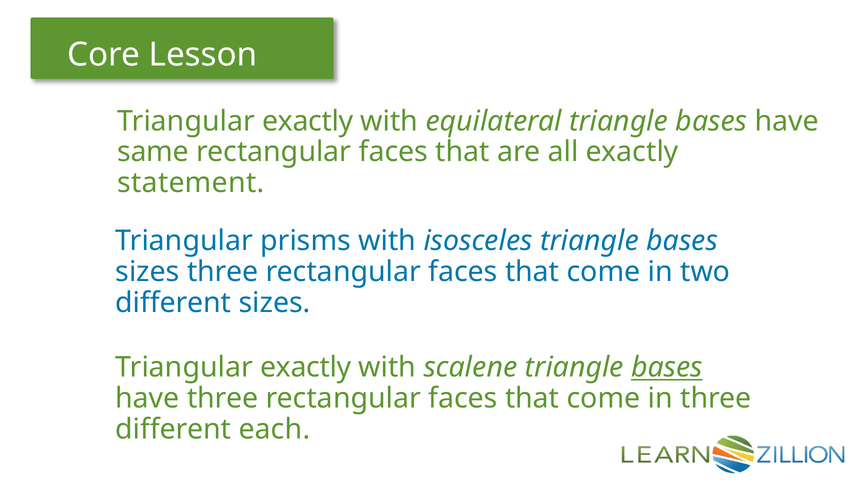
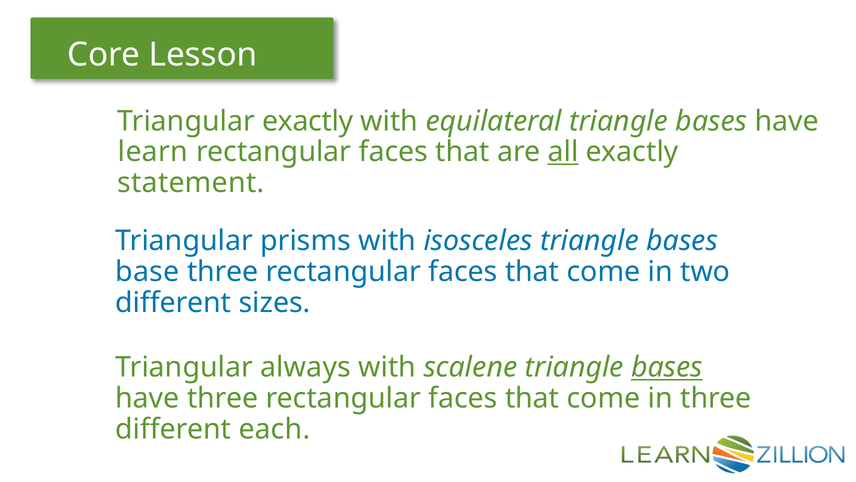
same: same -> learn
all underline: none -> present
sizes at (148, 271): sizes -> base
exactly at (306, 367): exactly -> always
